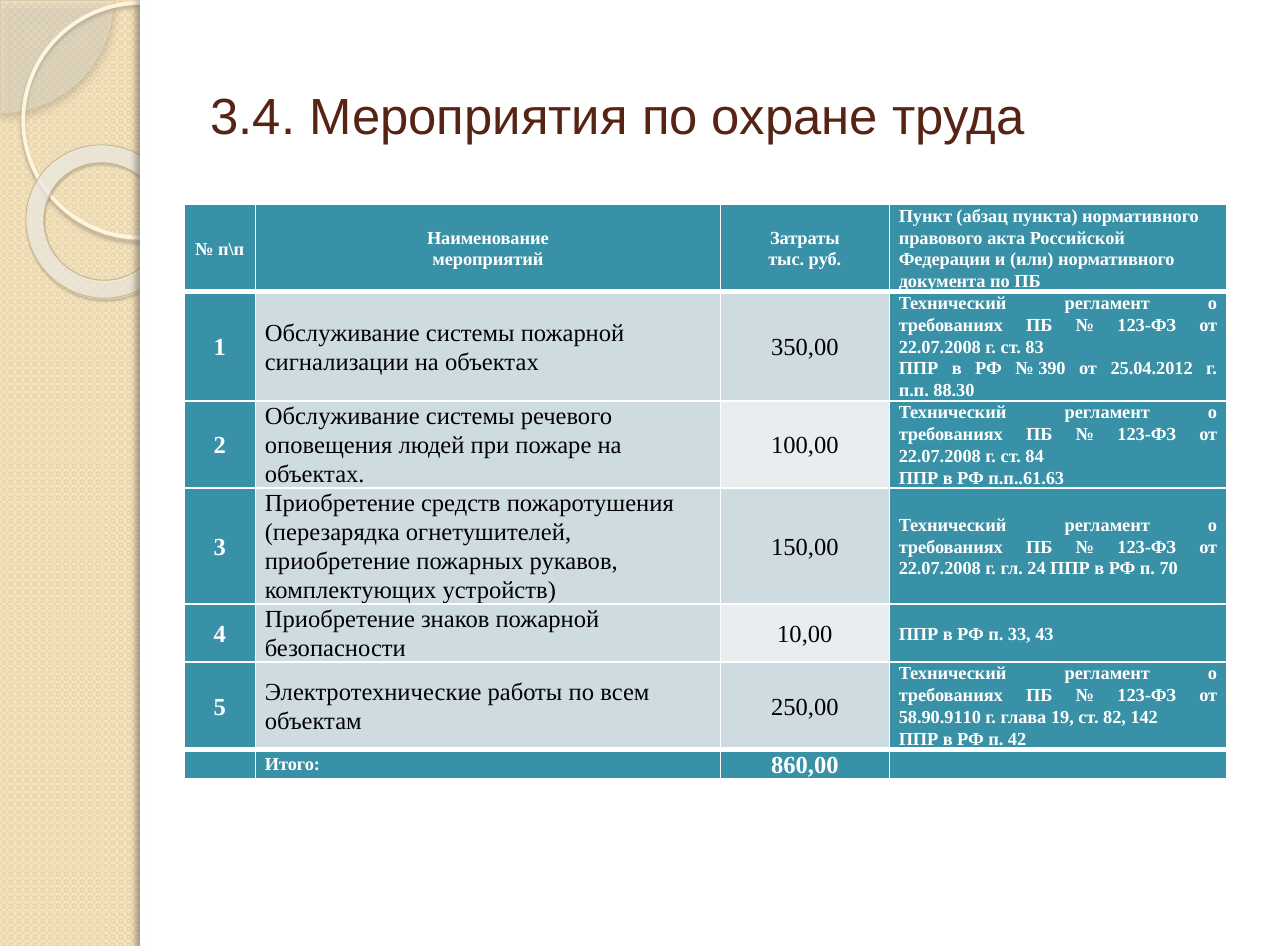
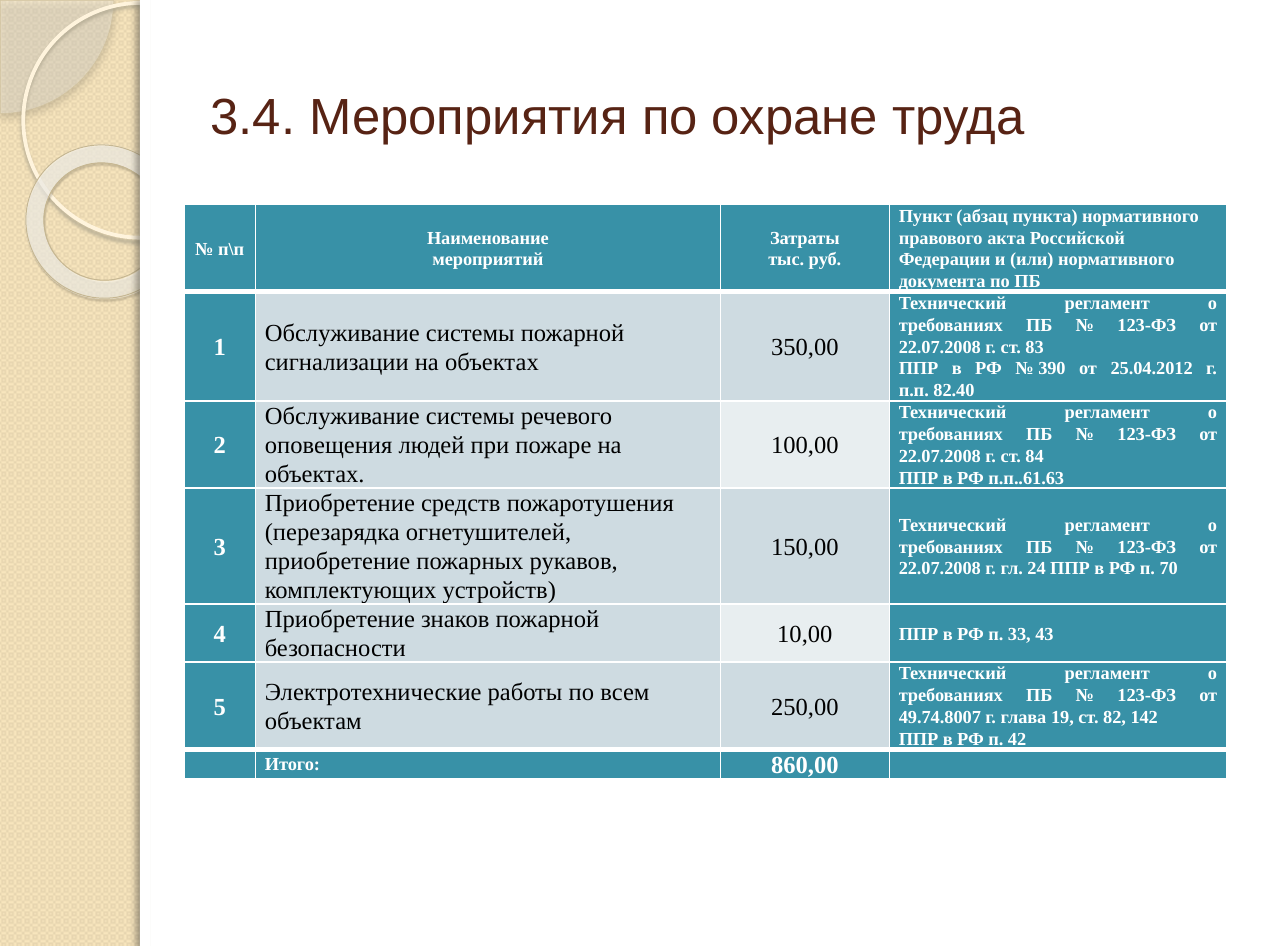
88.30: 88.30 -> 82.40
58.90.9110: 58.90.9110 -> 49.74.8007
